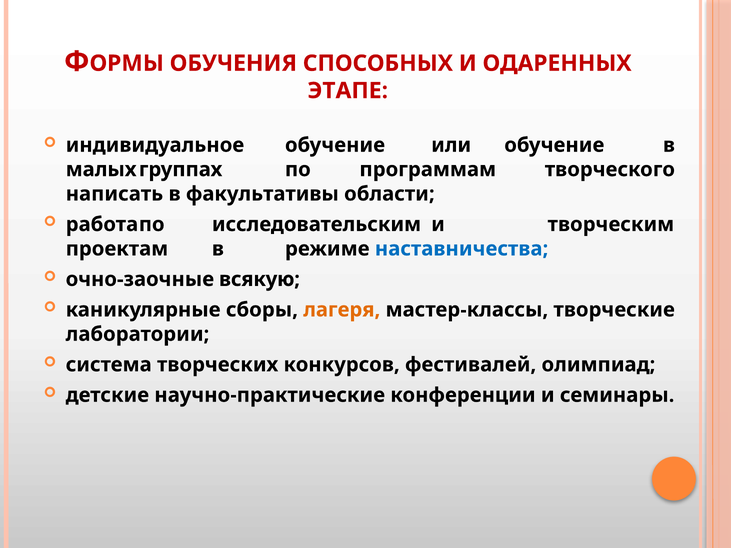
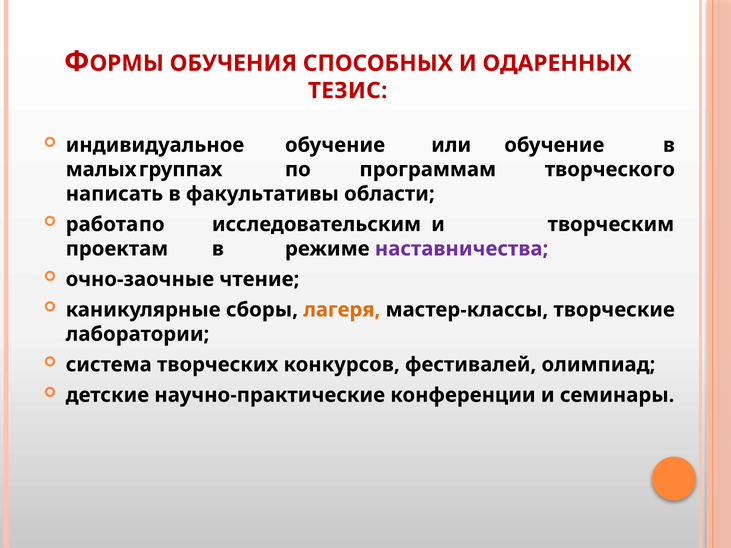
ЭТАПЕ: ЭТАПЕ -> ТЕЗИС
наставничества colour: blue -> purple
всякую: всякую -> чтение
